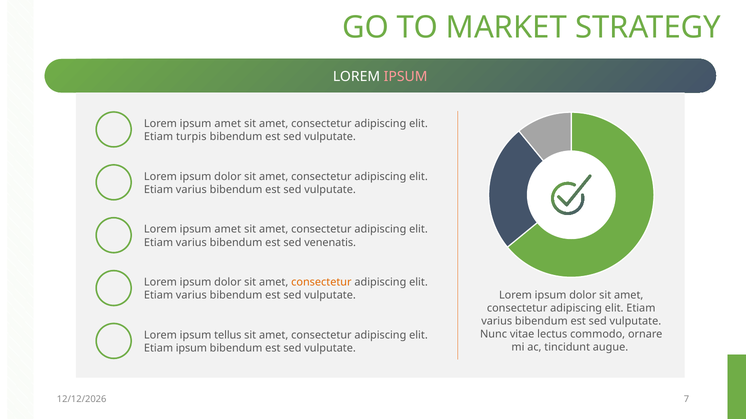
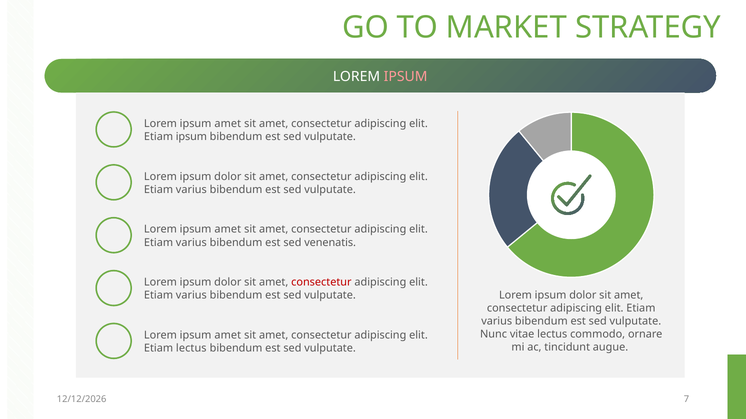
Etiam turpis: turpis -> ipsum
consectetur at (321, 283) colour: orange -> red
tellus at (228, 336): tellus -> amet
Etiam ipsum: ipsum -> lectus
